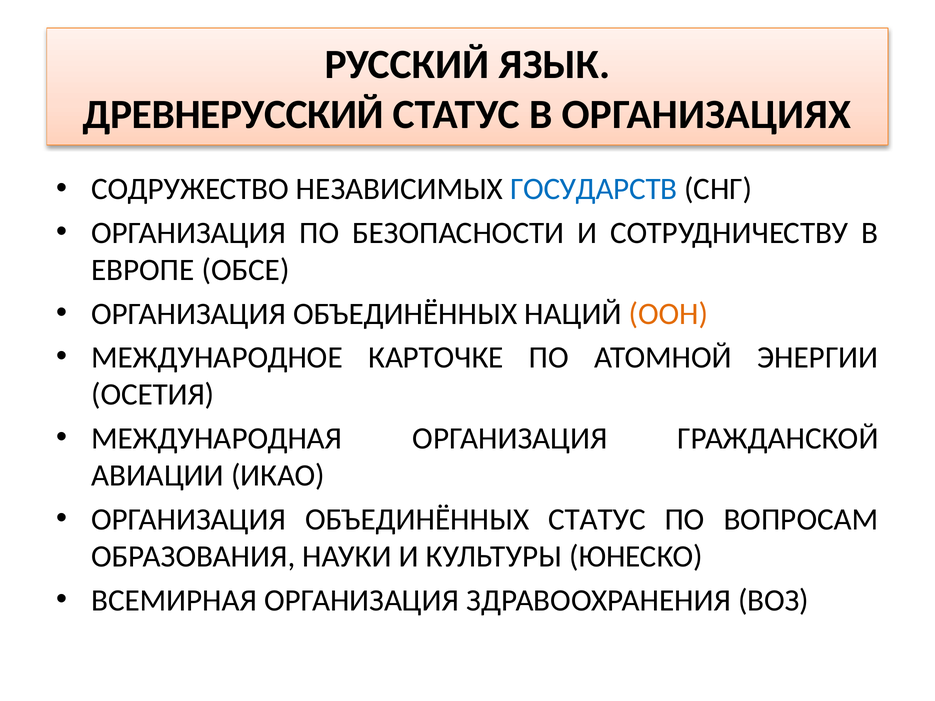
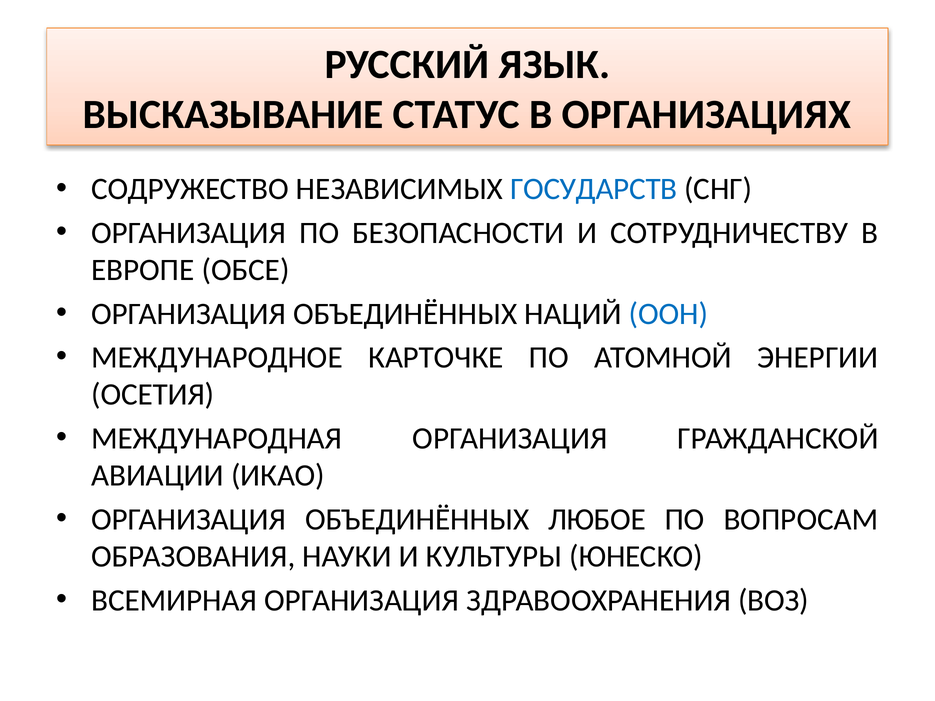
ДРЕВНЕРУССКИЙ: ДРЕВНЕРУССКИЙ -> ВЫСКАЗЫВАНИЕ
ООН colour: orange -> blue
ОБЪЕДИНЁННЫХ СТАТУС: СТАТУС -> ЛЮБОЕ
